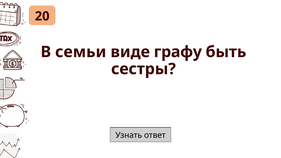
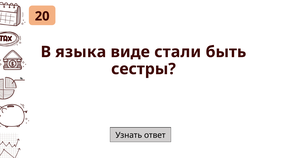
семьи: семьи -> языка
графу: графу -> стали
